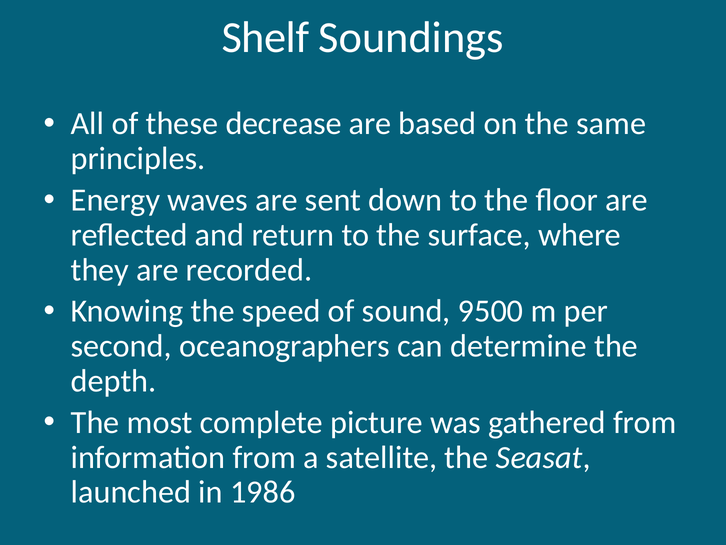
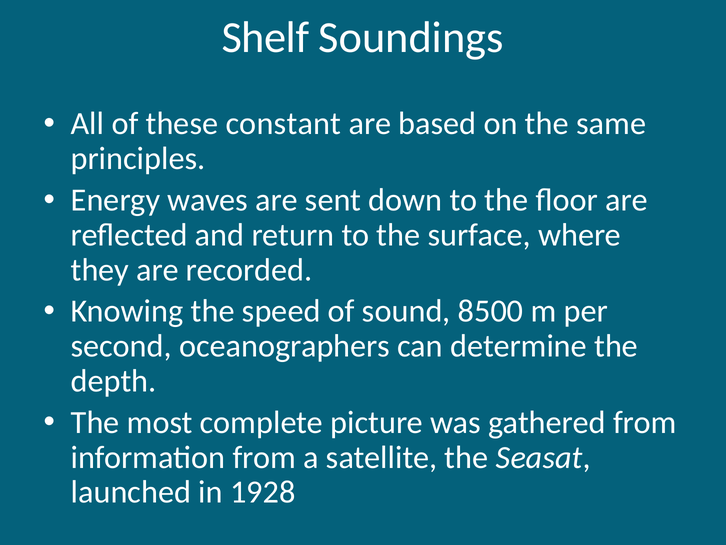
decrease: decrease -> constant
9500: 9500 -> 8500
1986: 1986 -> 1928
